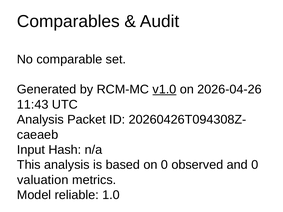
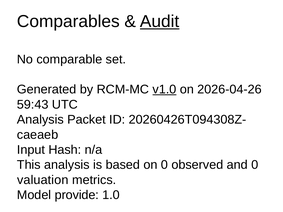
Audit underline: none -> present
11:43: 11:43 -> 59:43
reliable: reliable -> provide
